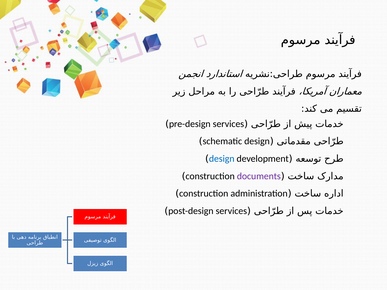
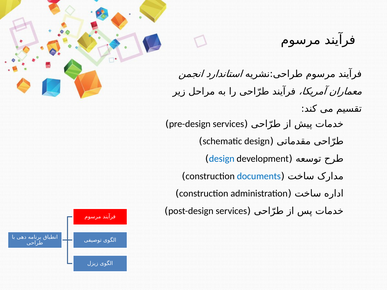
documents colour: purple -> blue
